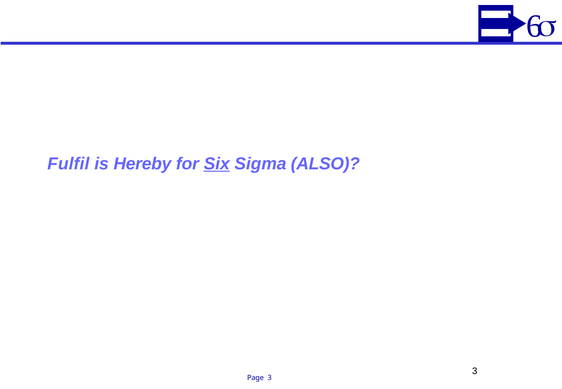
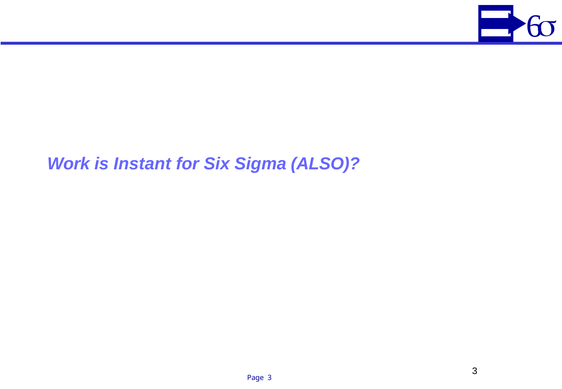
Fulfil: Fulfil -> Work
Hereby: Hereby -> Instant
Six underline: present -> none
